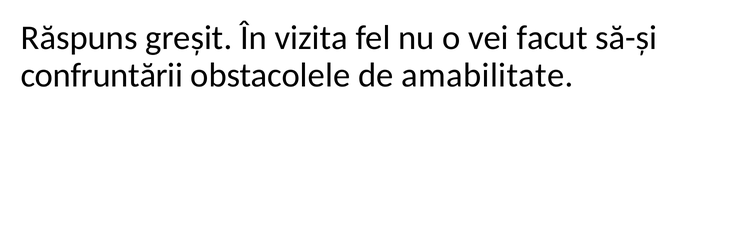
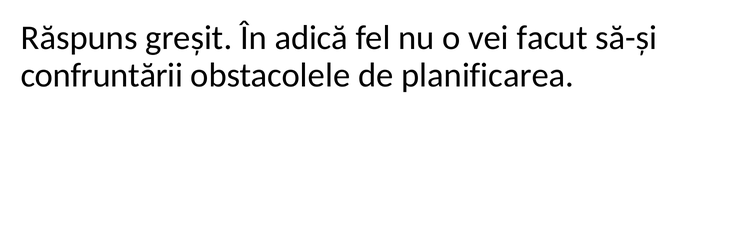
vizita: vizita -> adică
amabilitate: amabilitate -> planificarea
